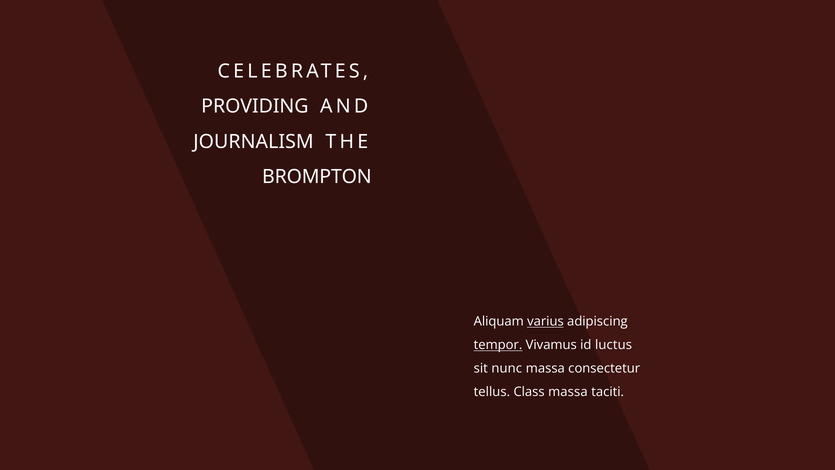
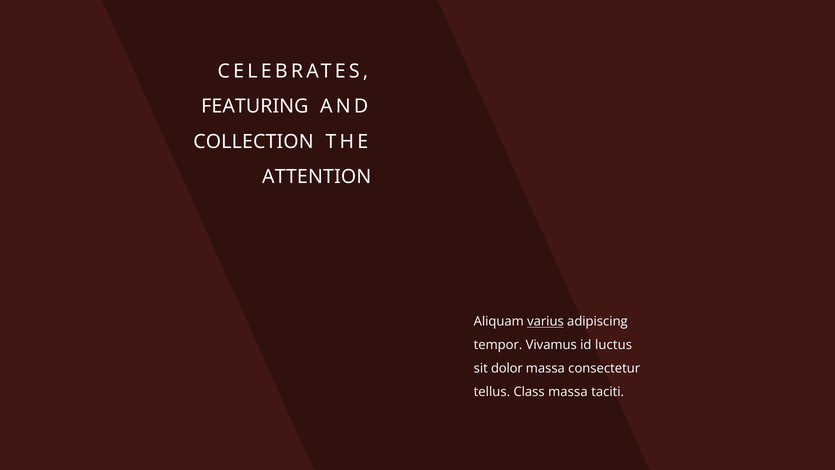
PROVIDING: PROVIDING -> FEATURING
JOURNALISM: JOURNALISM -> COLLECTION
BROMPTON: BROMPTON -> ATTENTION
tempor underline: present -> none
nunc: nunc -> dolor
